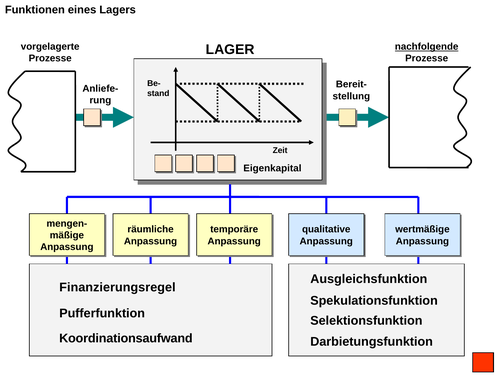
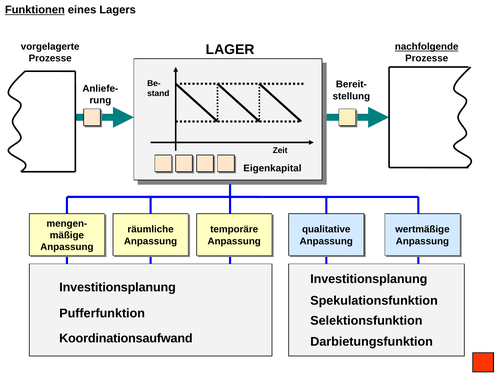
Funktionen underline: none -> present
Ausgleichsfunktion at (369, 279): Ausgleichsfunktion -> Investitionsplanung
Finanzierungsregel at (117, 287): Finanzierungsregel -> Investitionsplanung
